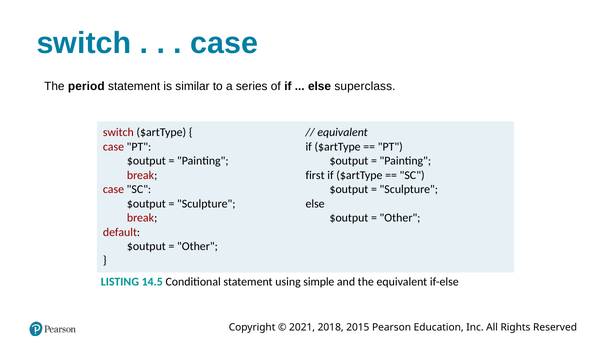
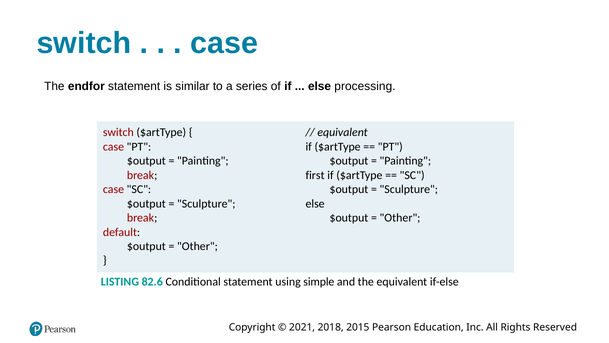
period: period -> endfor
superclass: superclass -> processing
14.5: 14.5 -> 82.6
